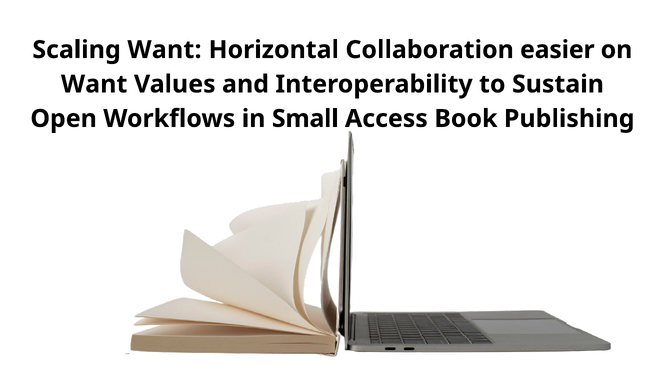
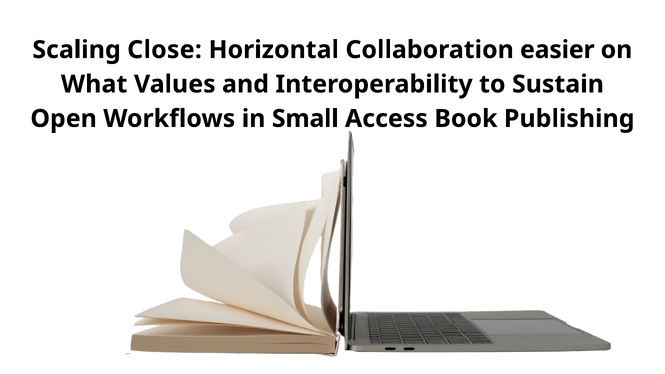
Scaling Want: Want -> Close
Want at (94, 84): Want -> What
